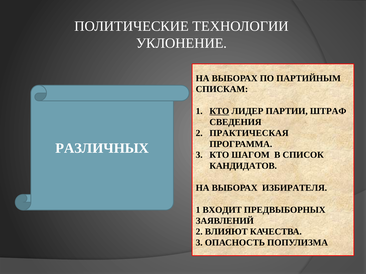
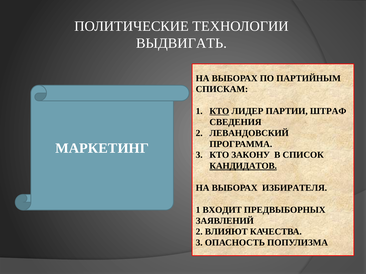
УКЛОНЕНИЕ: УКЛОНЕНИЕ -> ВЫДВИГАТЬ
ПРАКТИЧЕСКАЯ: ПРАКТИЧЕСКАЯ -> ЛЕВАНДОВСКИЙ
РАЗЛИЧНЫХ: РАЗЛИЧНЫХ -> МАРКЕТИНГ
ШАГОМ: ШАГОМ -> ЗАКОНУ
КАНДИДАТОВ underline: none -> present
